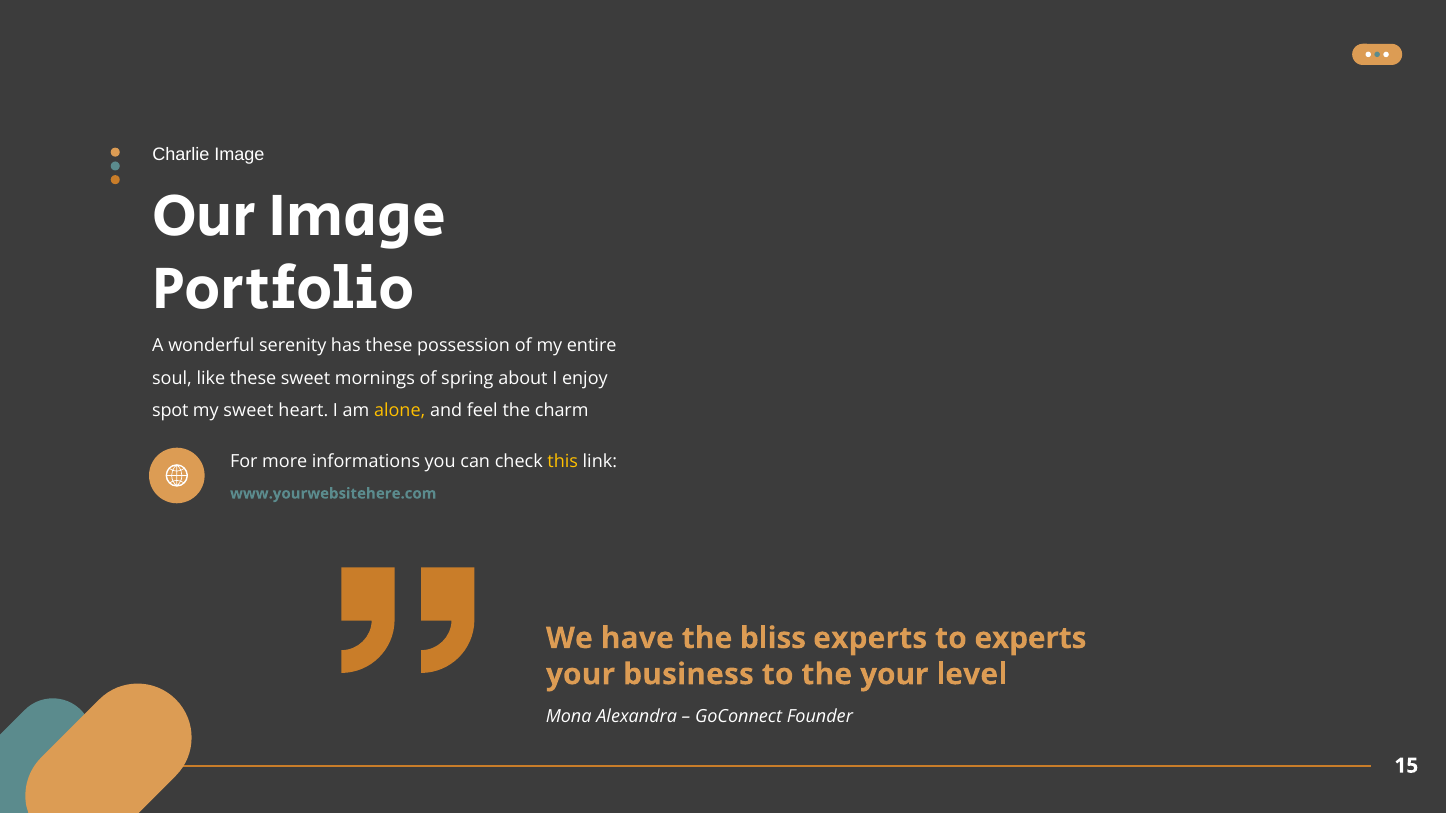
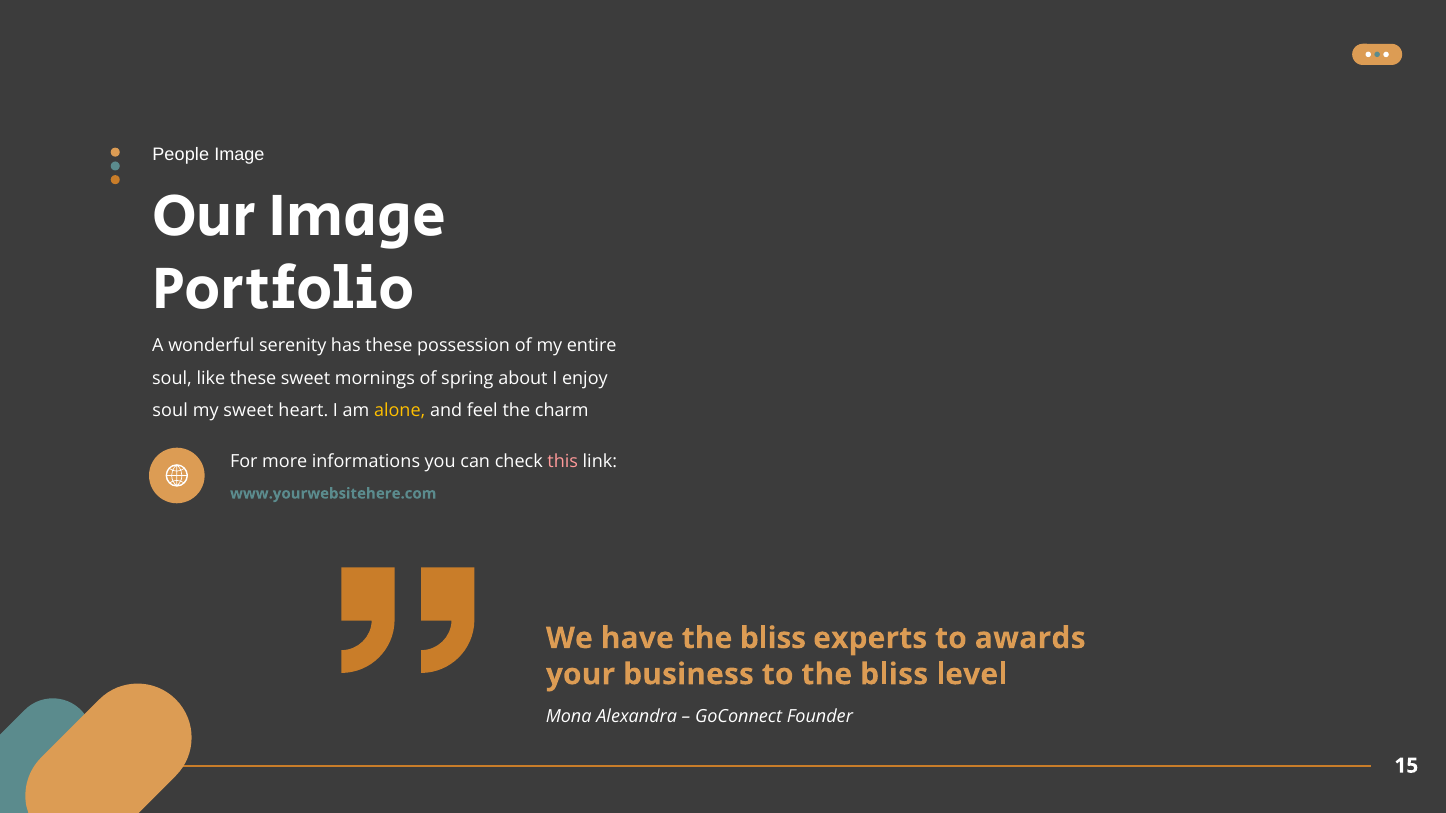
Charlie: Charlie -> People
spot at (170, 411): spot -> soul
this colour: yellow -> pink
to experts: experts -> awards
to the your: your -> bliss
